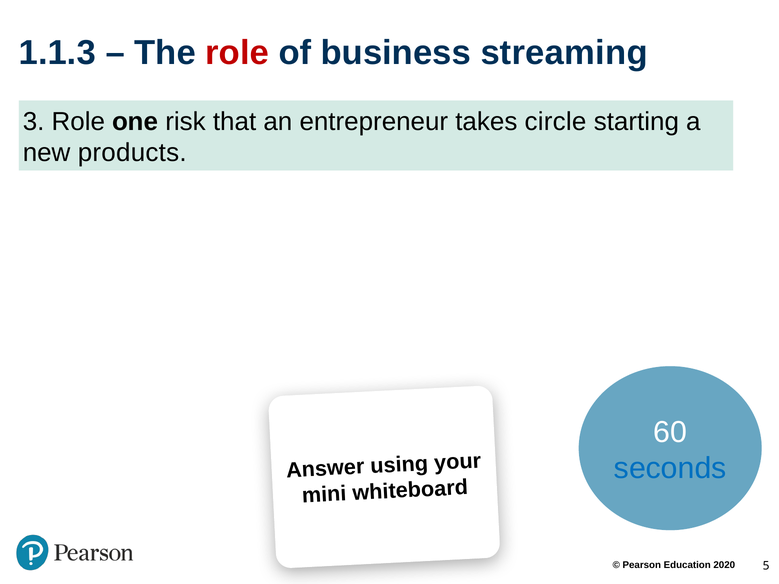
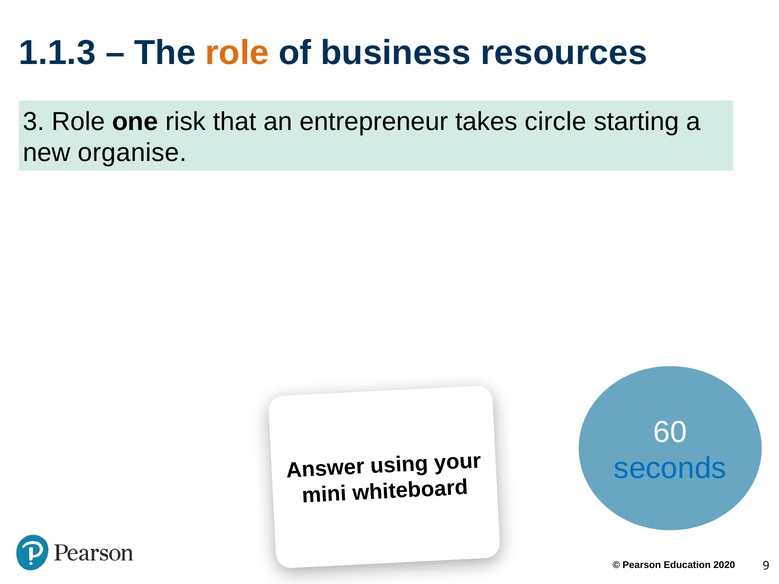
role at (237, 53) colour: red -> orange
streaming: streaming -> resources
products: products -> organise
5: 5 -> 9
